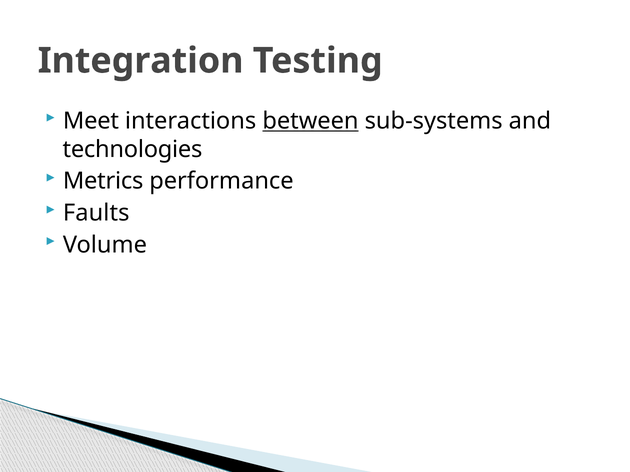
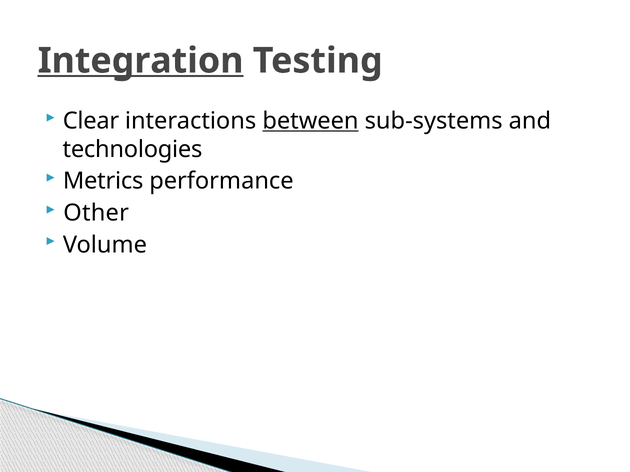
Integration underline: none -> present
Meet: Meet -> Clear
Faults: Faults -> Other
